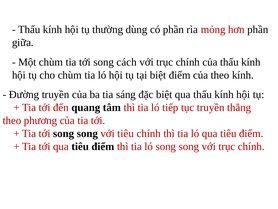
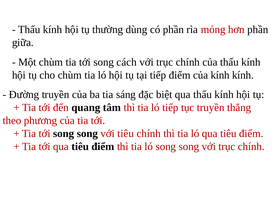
tại biệt: biệt -> tiếp
của theo: theo -> kính
